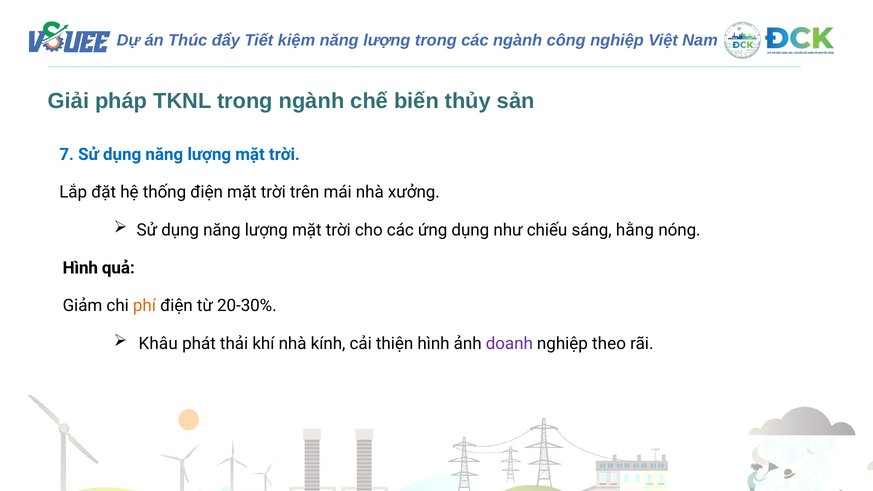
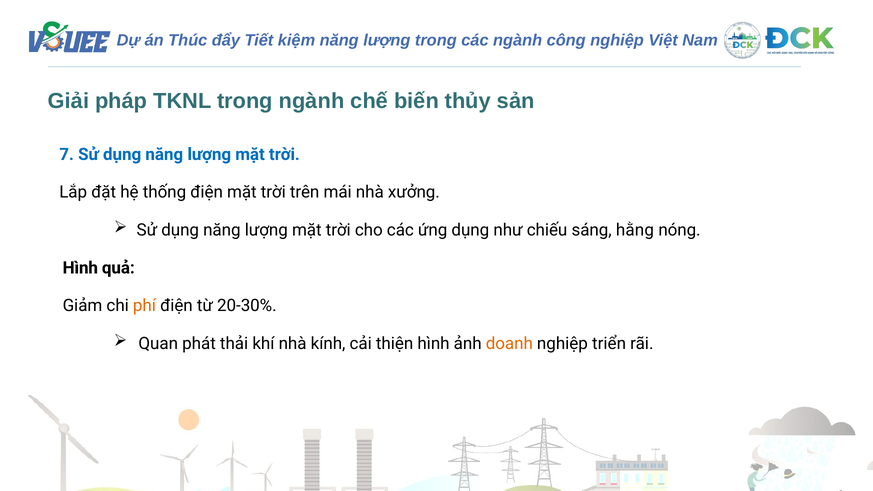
Khâu: Khâu -> Quan
doanh colour: purple -> orange
theo: theo -> triển
